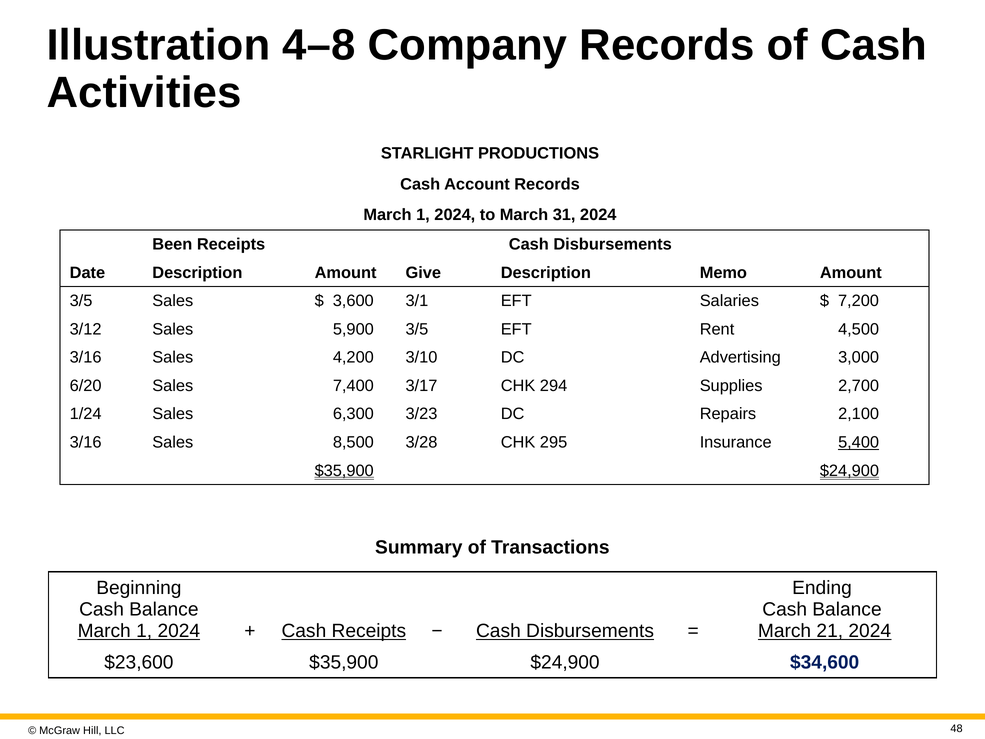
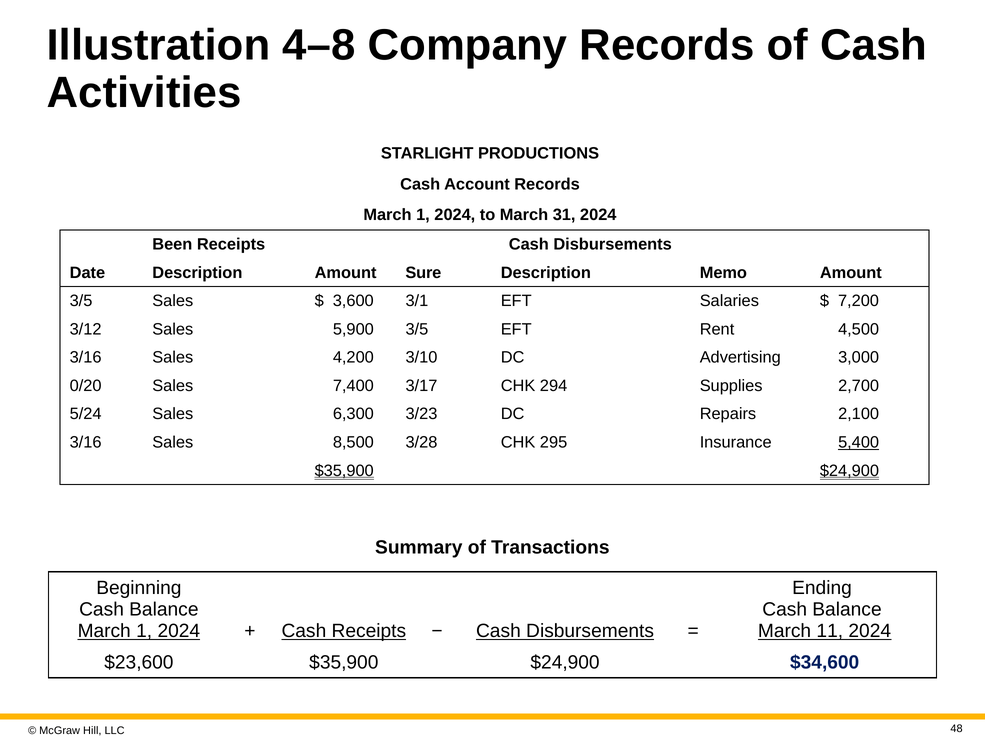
Give: Give -> Sure
6/20: 6/20 -> 0/20
1/24: 1/24 -> 5/24
21: 21 -> 11
